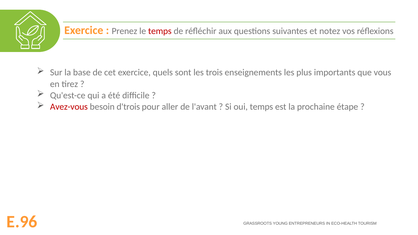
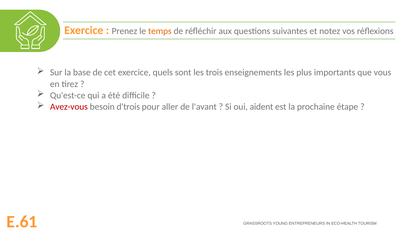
temps at (160, 31) colour: red -> orange
oui temps: temps -> aident
E.96: E.96 -> E.61
